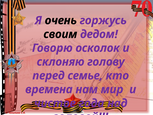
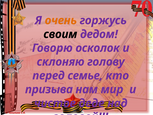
очень colour: black -> orange
времена: времена -> призыва
года: года -> деде
